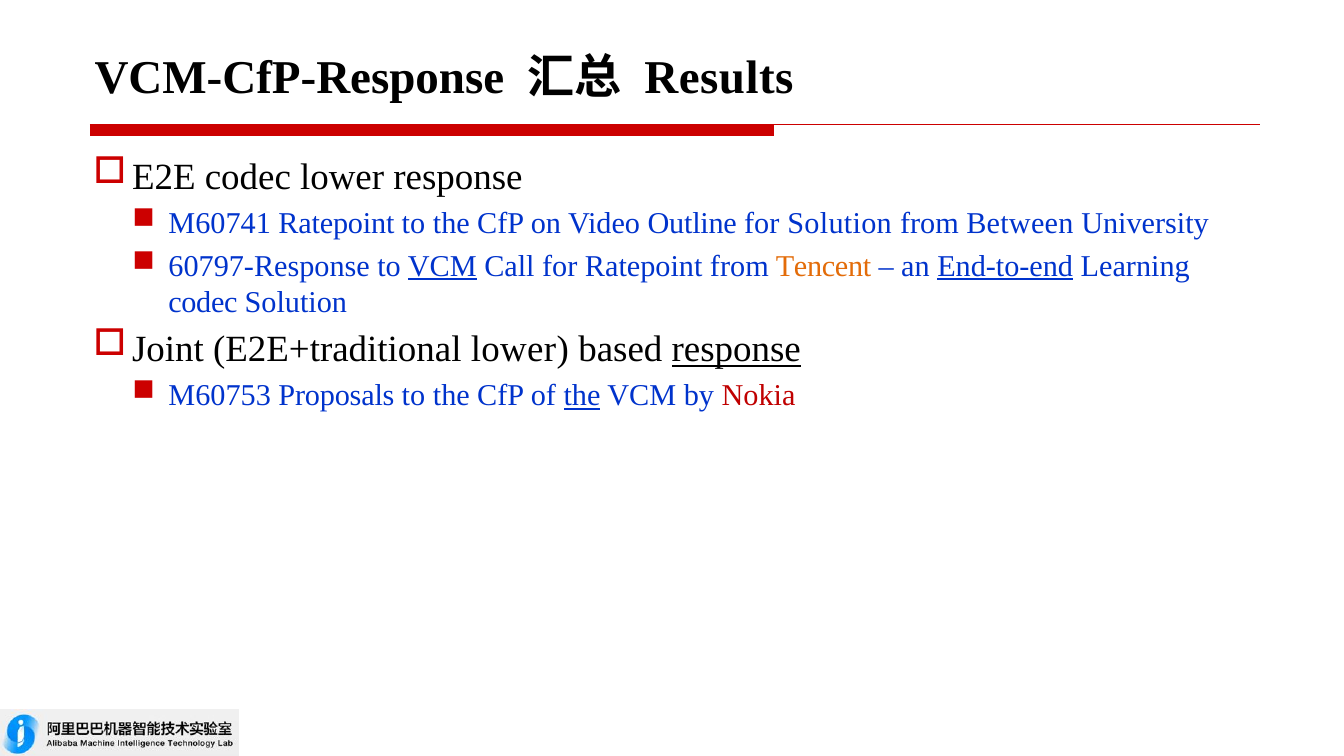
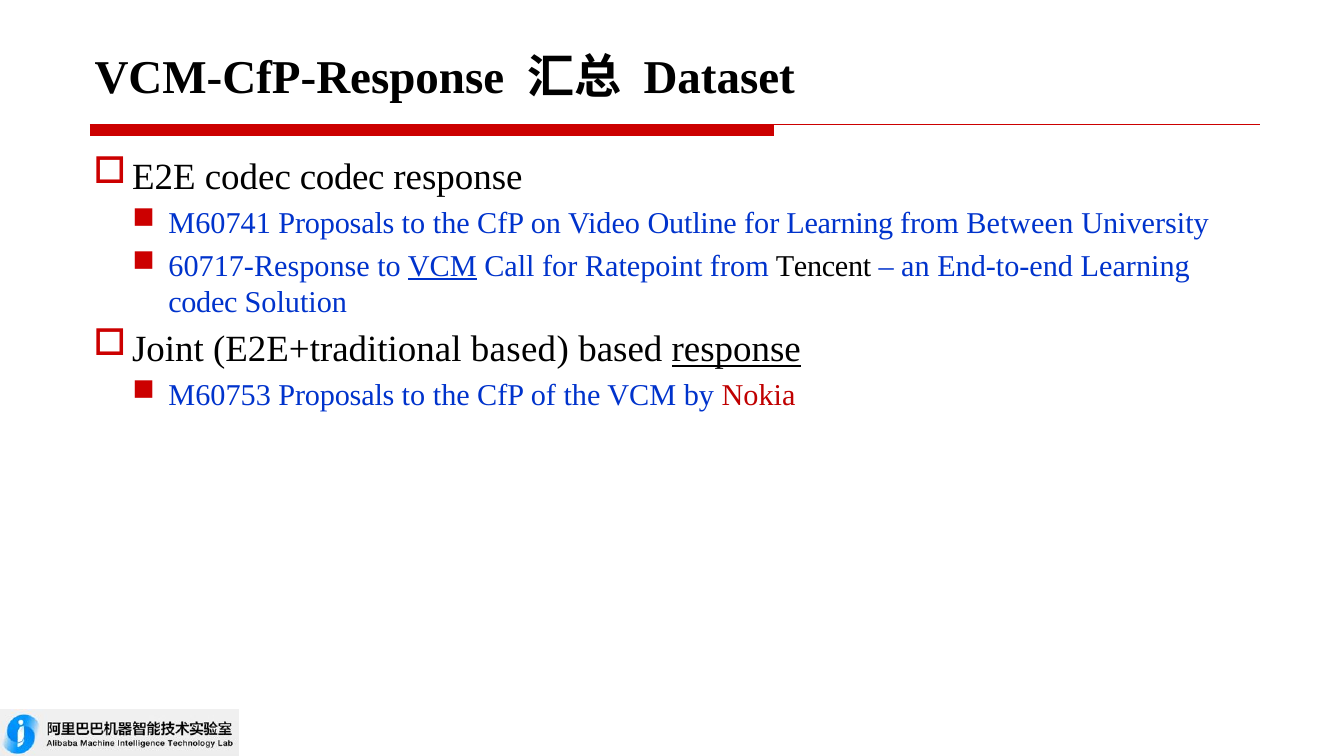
Results: Results -> Dataset
codec lower: lower -> codec
M60741 Ratepoint: Ratepoint -> Proposals
for Solution: Solution -> Learning
60797-Response: 60797-Response -> 60717-Response
Tencent colour: orange -> black
End-to-end underline: present -> none
E2E+traditional lower: lower -> based
the at (582, 396) underline: present -> none
